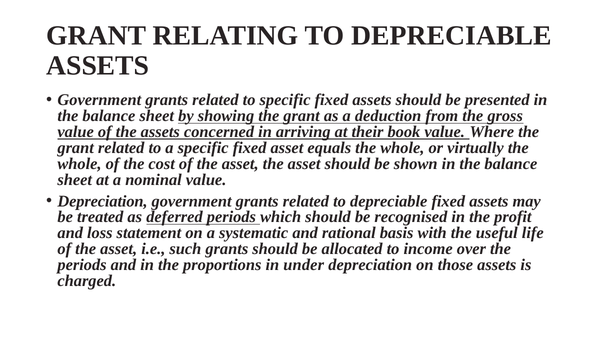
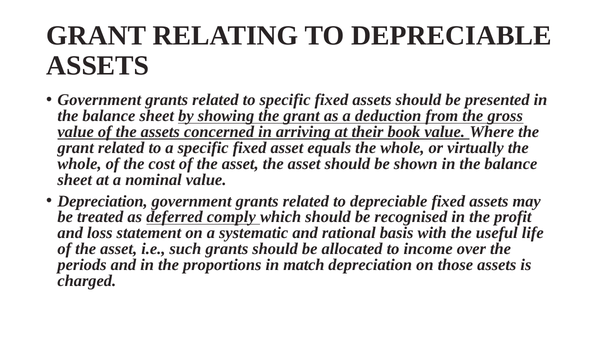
deferred periods: periods -> comply
under: under -> match
